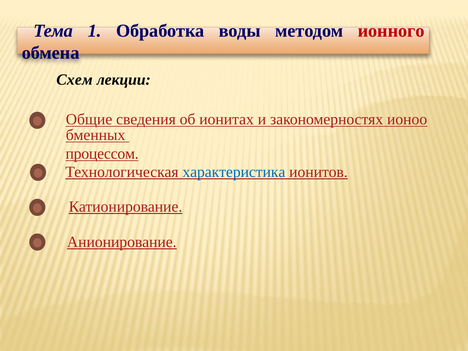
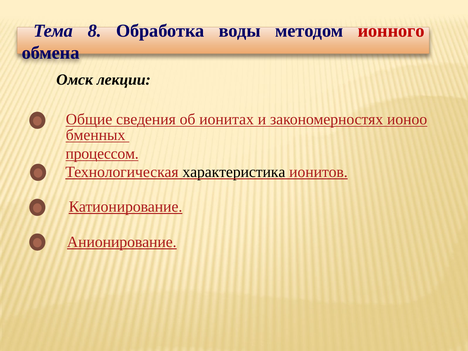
1: 1 -> 8
Схем: Схем -> Омск
характеристика colour: blue -> black
